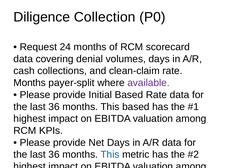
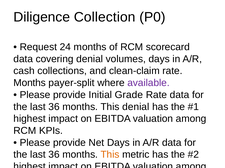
Initial Based: Based -> Grade
This based: based -> denial
This at (110, 155) colour: blue -> orange
